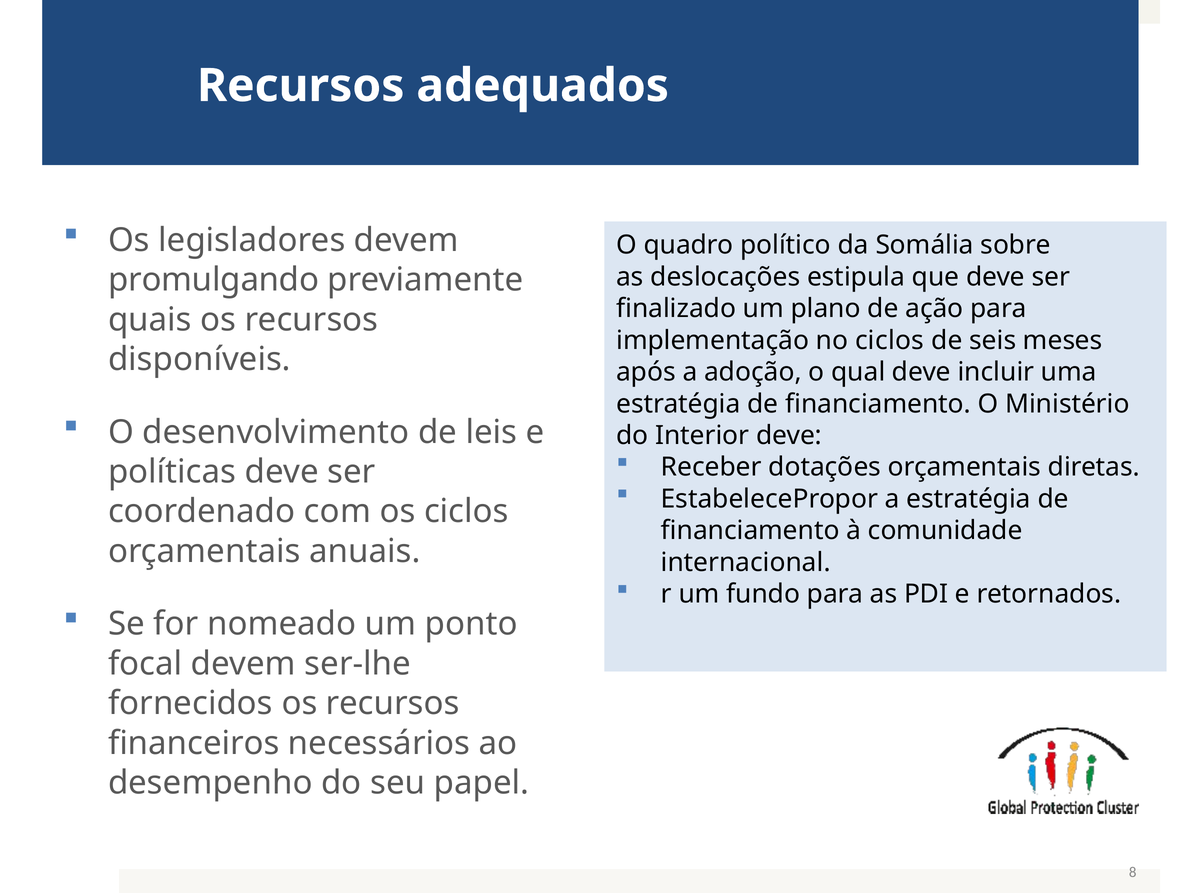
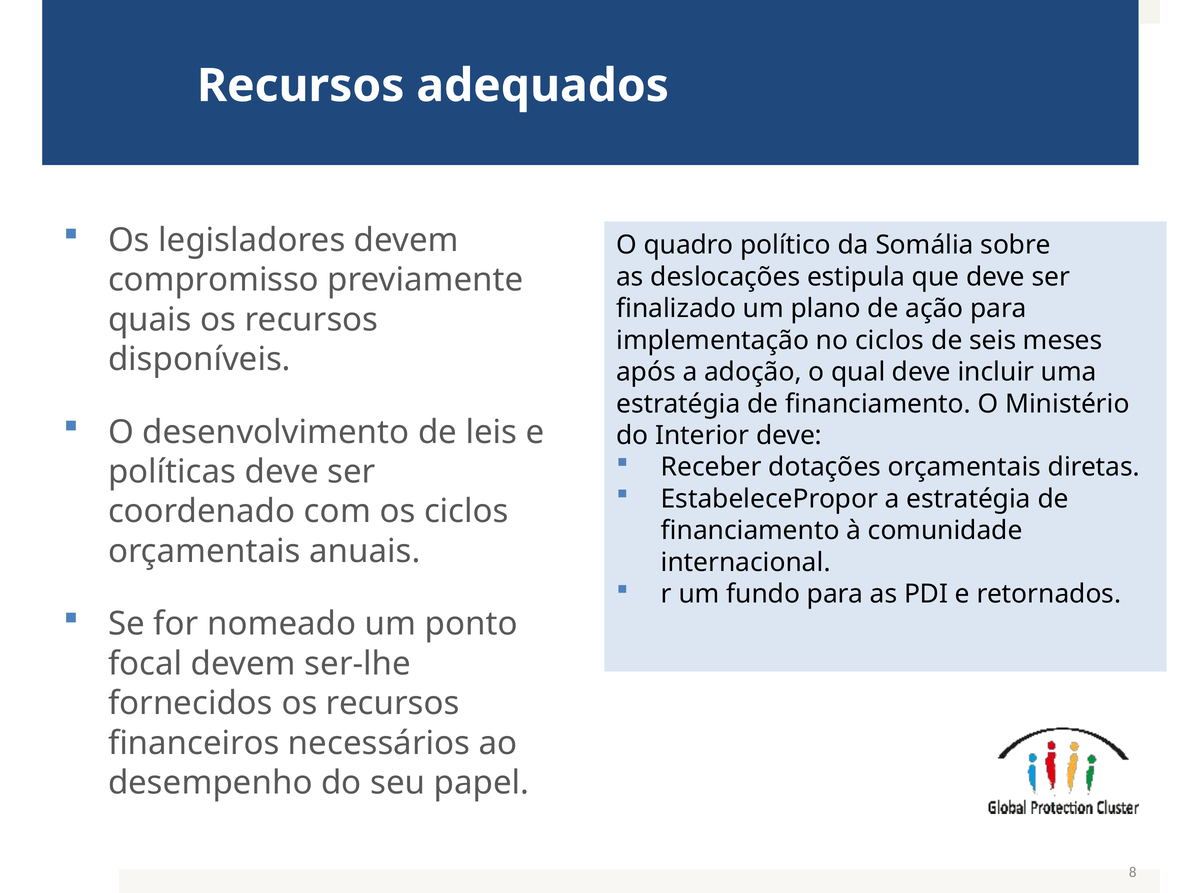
promulgando: promulgando -> compromisso
